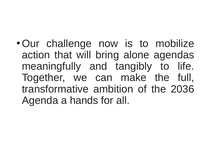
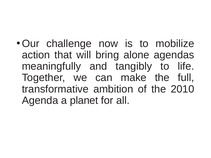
2036: 2036 -> 2010
hands: hands -> planet
